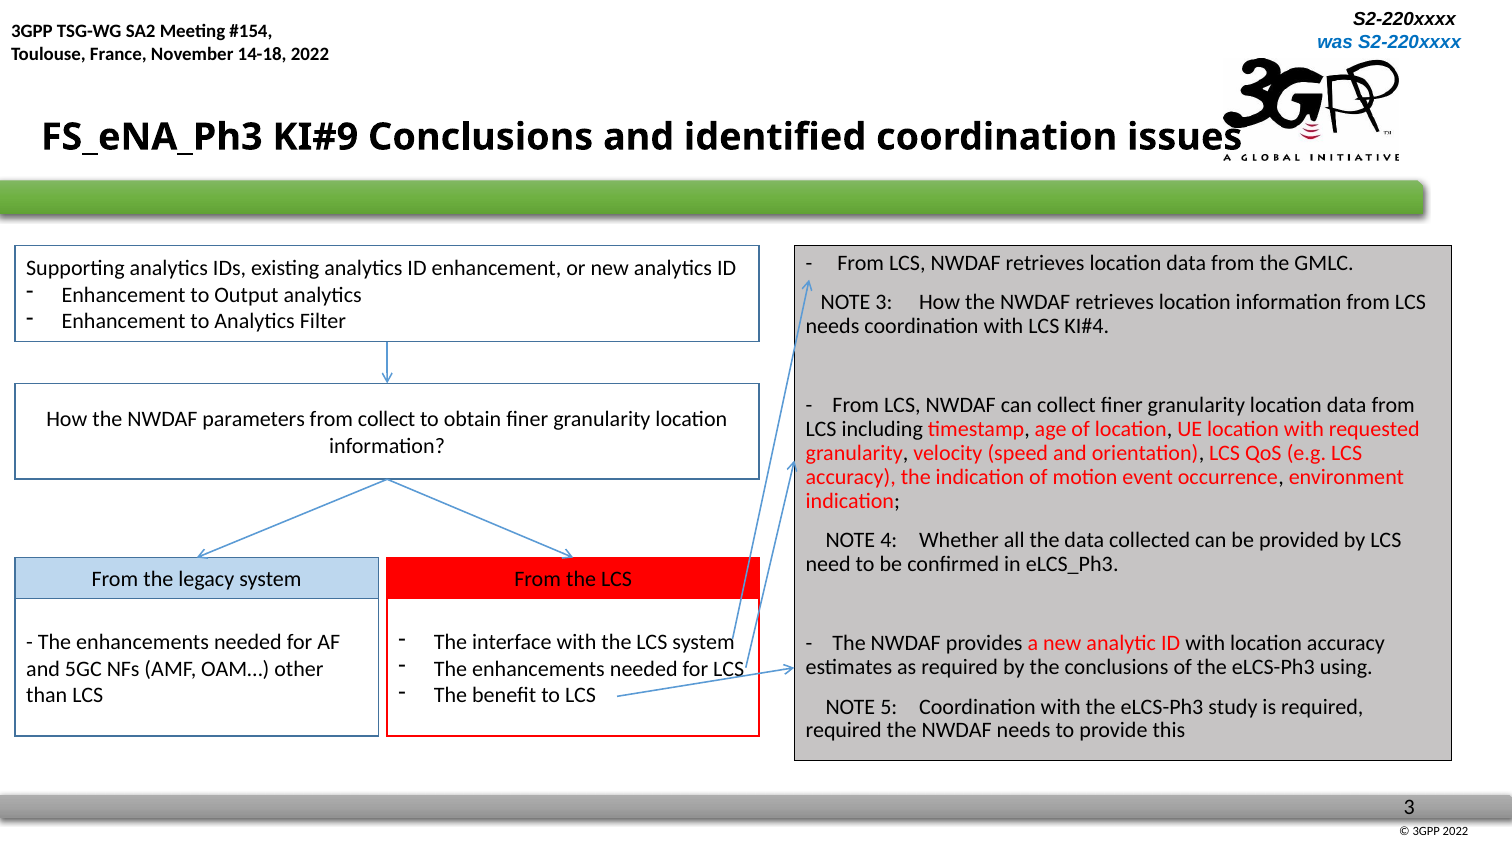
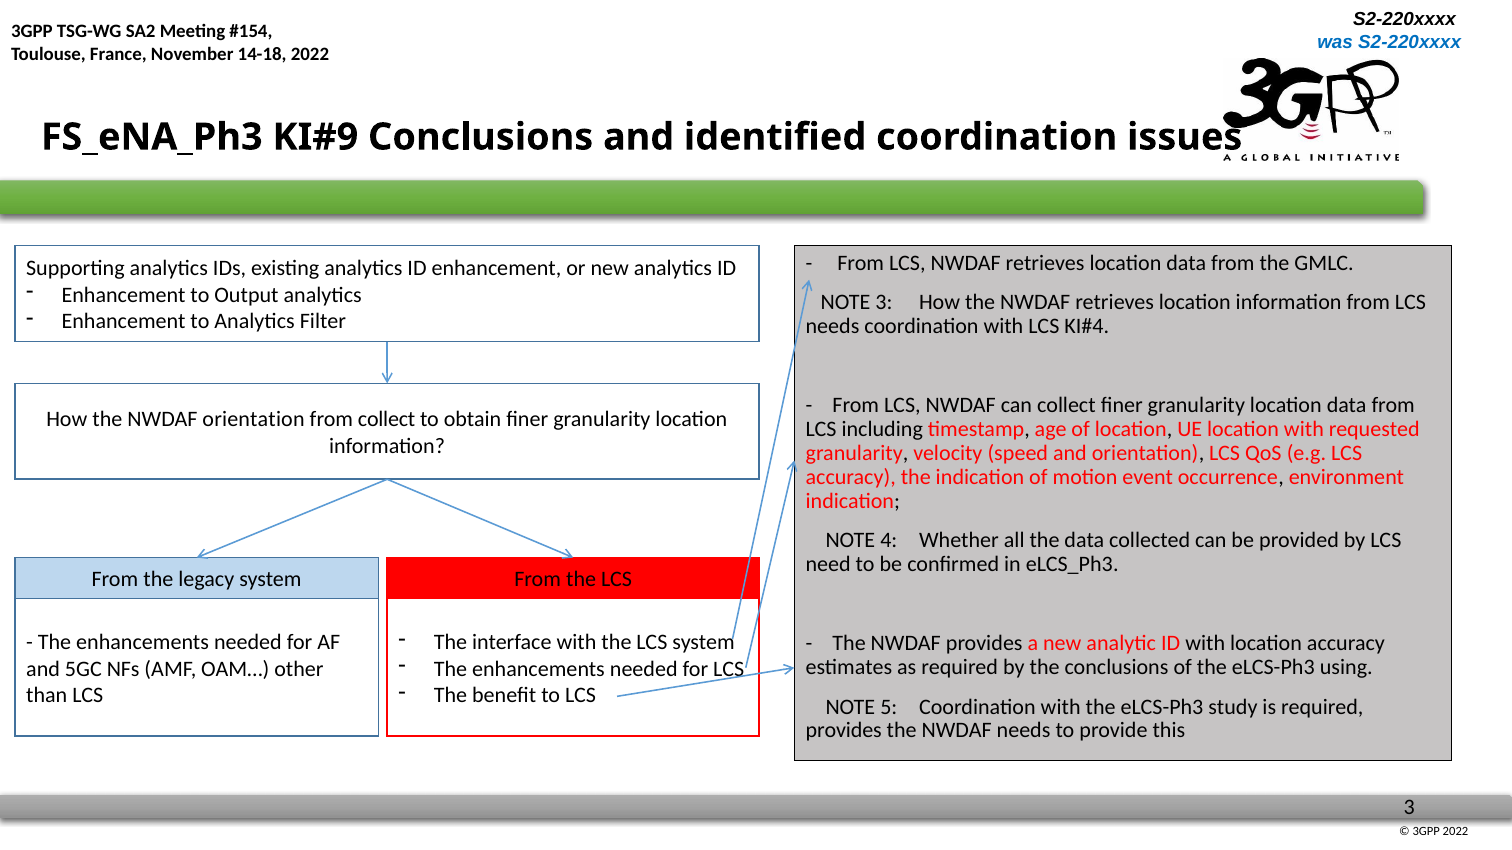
NWDAF parameters: parameters -> orientation
required at (844, 731): required -> provides
